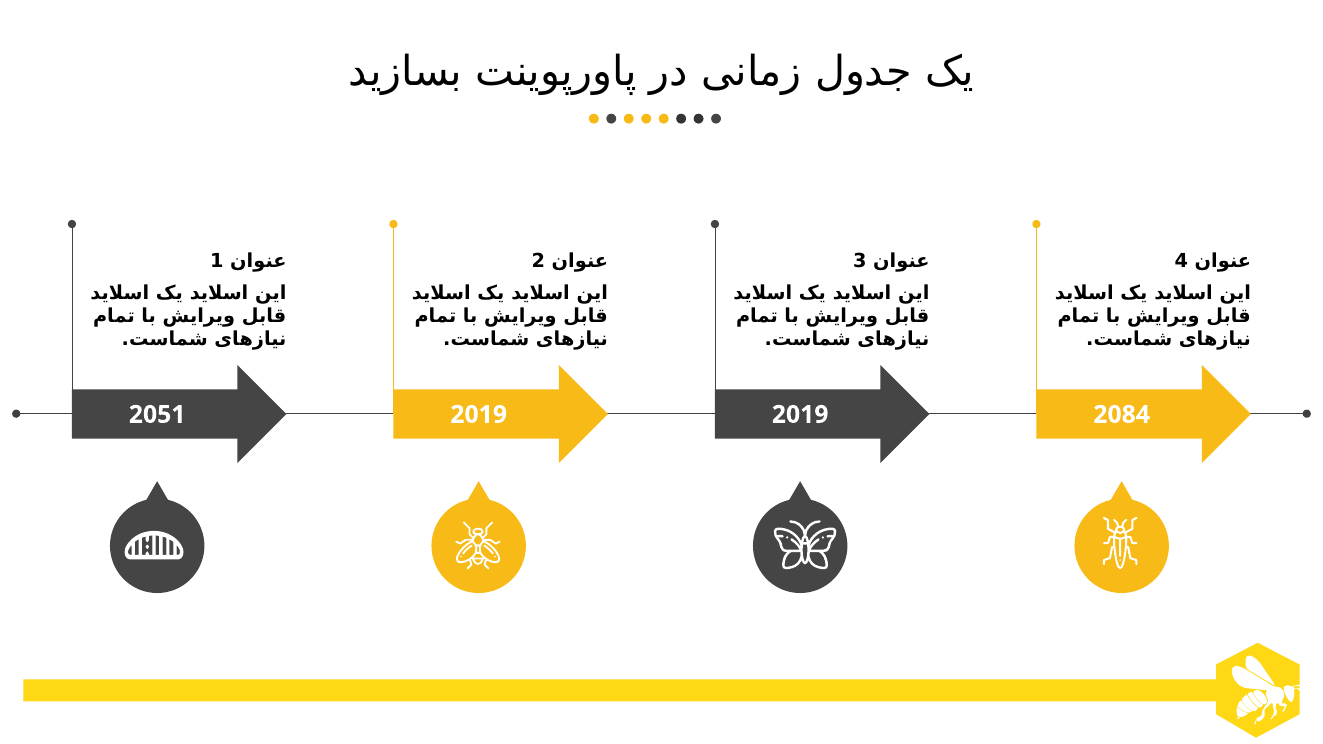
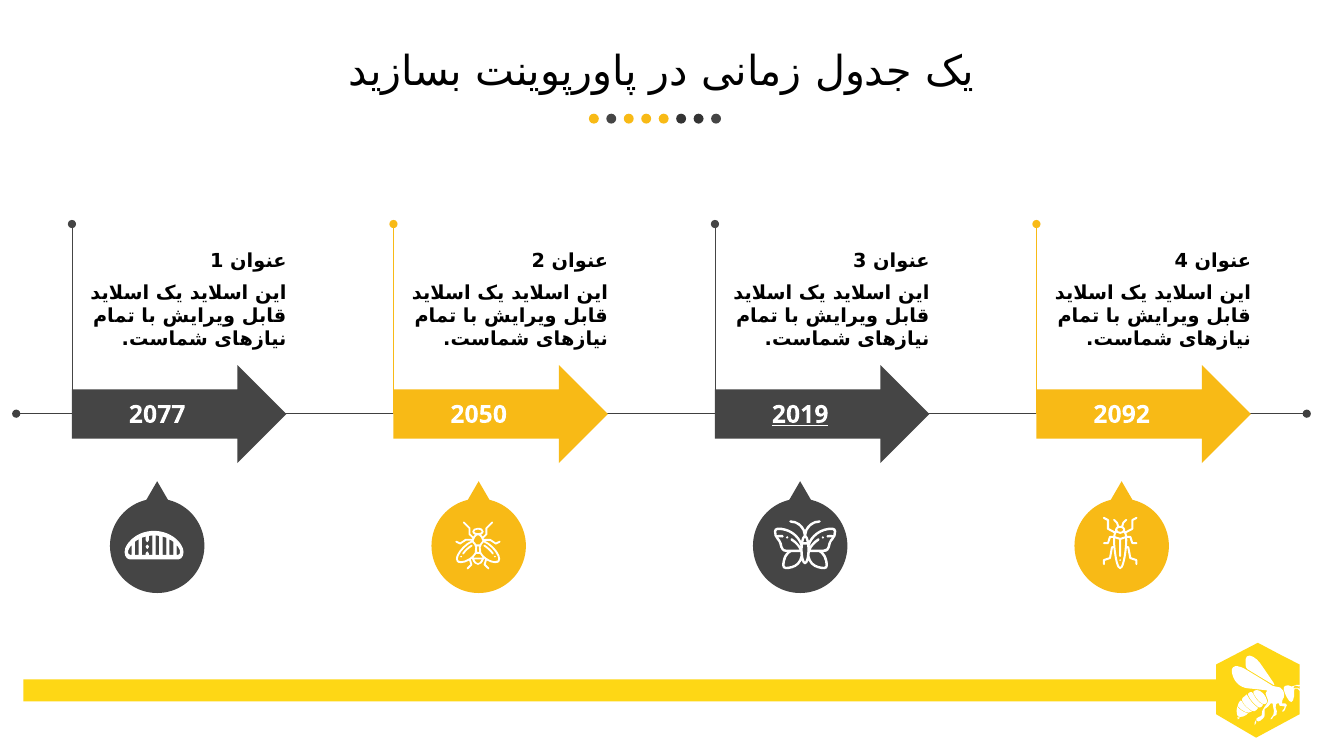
2051: 2051 -> 2077
2019 at (479, 415): 2019 -> 2050
2019 at (800, 415) underline: none -> present
2084: 2084 -> 2092
